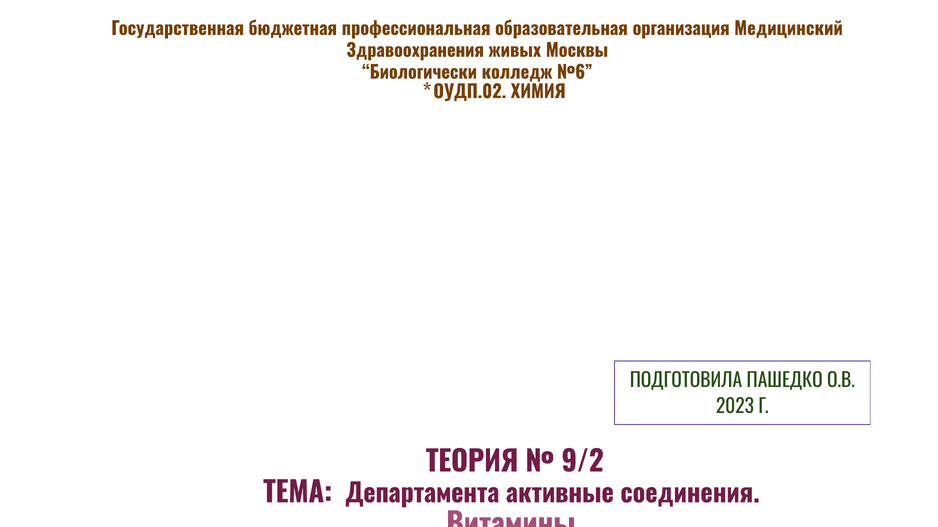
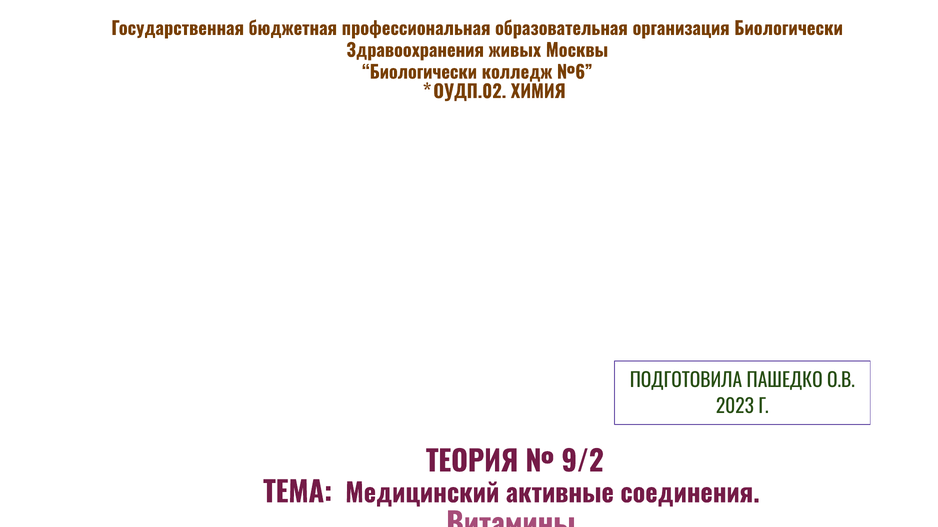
организация Медицинский: Медицинский -> Биологически
Департамента: Департамента -> Медицинский
